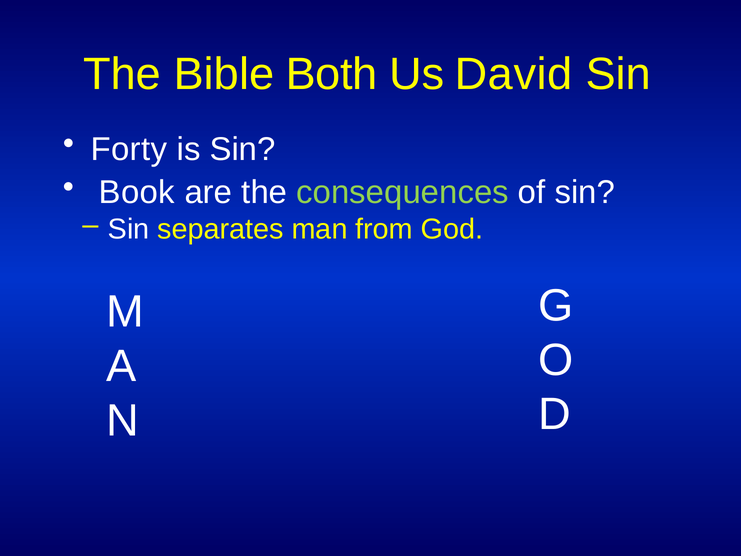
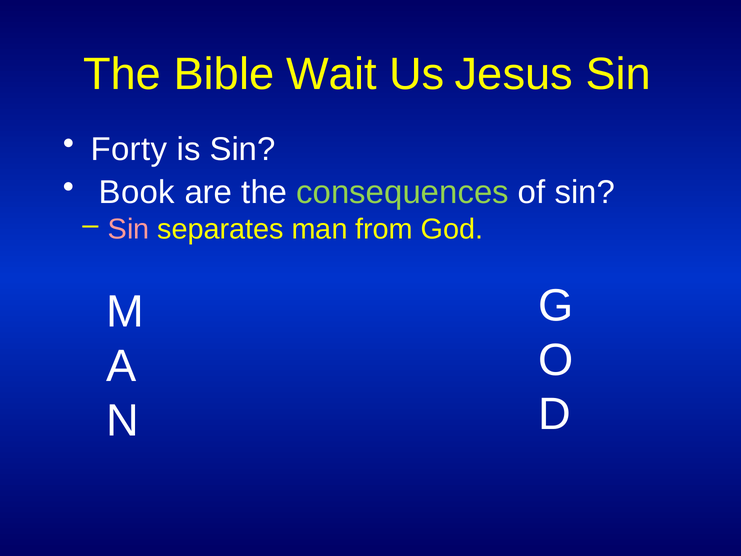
Both: Both -> Wait
David: David -> Jesus
Sin at (129, 229) colour: white -> pink
